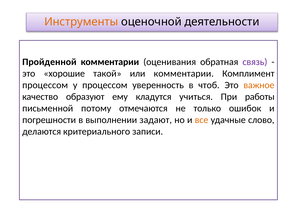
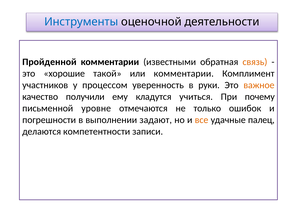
Инструменты colour: orange -> blue
оценивания: оценивания -> известными
связь colour: purple -> orange
процессом at (45, 85): процессом -> участников
чтоб: чтоб -> руки
образуют: образуют -> получили
работы: работы -> почему
потому: потому -> уровне
слово: слово -> палец
критериального: критериального -> компетентности
